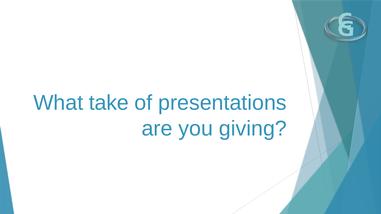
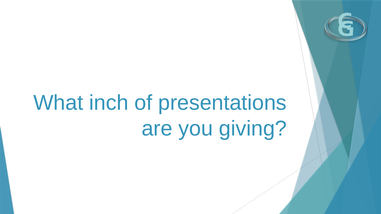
take: take -> inch
